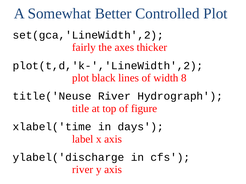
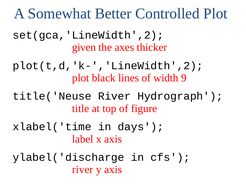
fairly: fairly -> given
8: 8 -> 9
